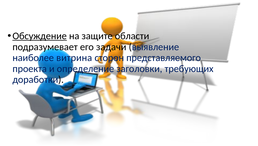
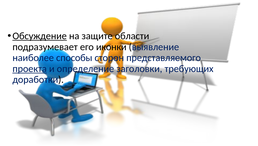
задачи: задачи -> иконки
витрина: витрина -> способы
проекта underline: none -> present
